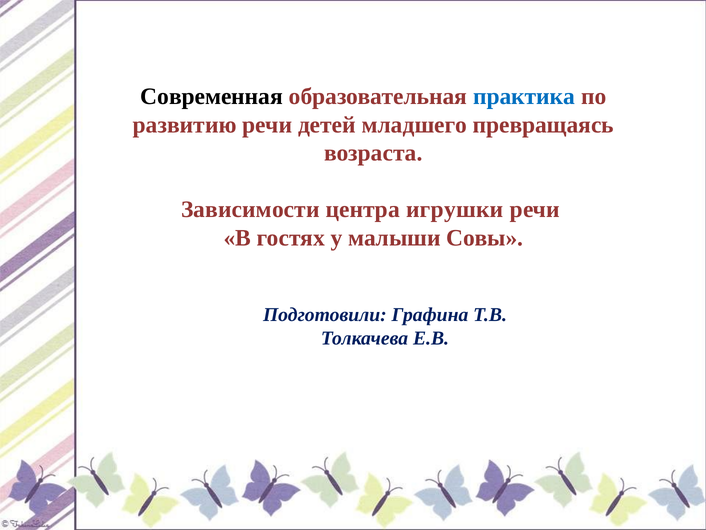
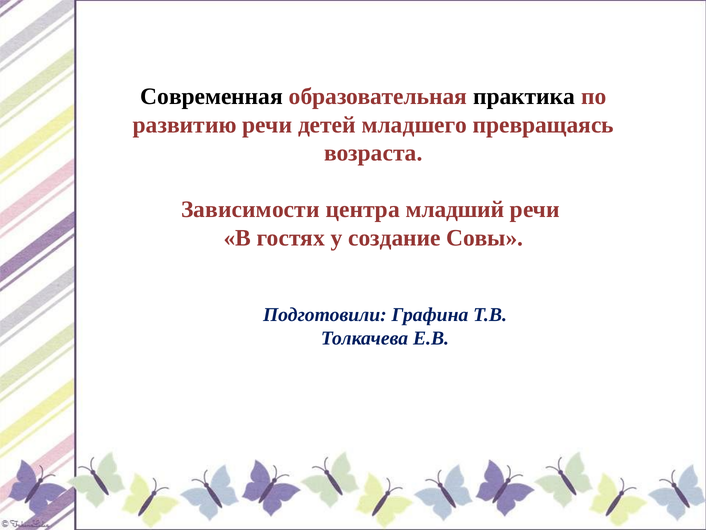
практика colour: blue -> black
игрушки: игрушки -> младший
малыши: малыши -> создание
